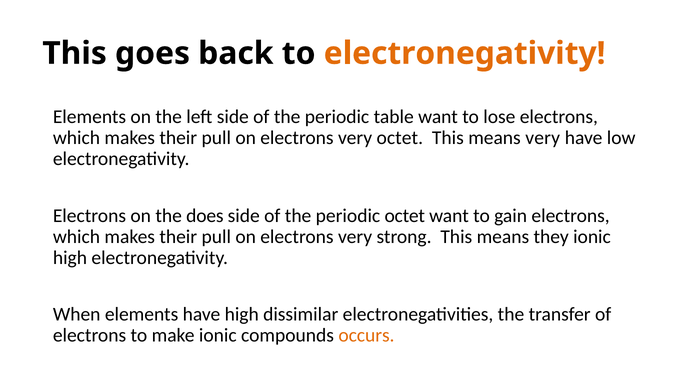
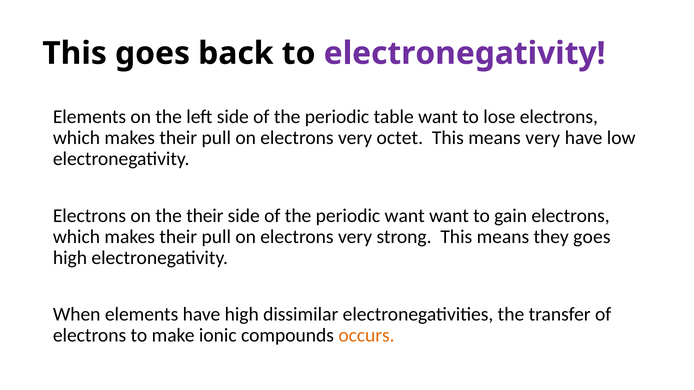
electronegativity at (465, 53) colour: orange -> purple
the does: does -> their
periodic octet: octet -> want
they ionic: ionic -> goes
